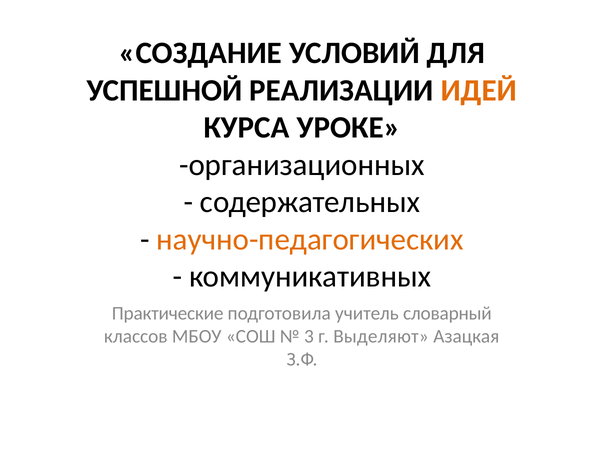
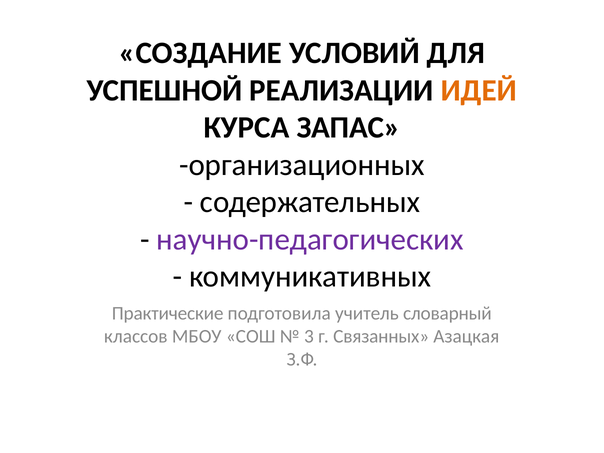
УРОКЕ: УРОКЕ -> ЗАПАС
научно-педагогических colour: orange -> purple
Выделяют: Выделяют -> Связанных
